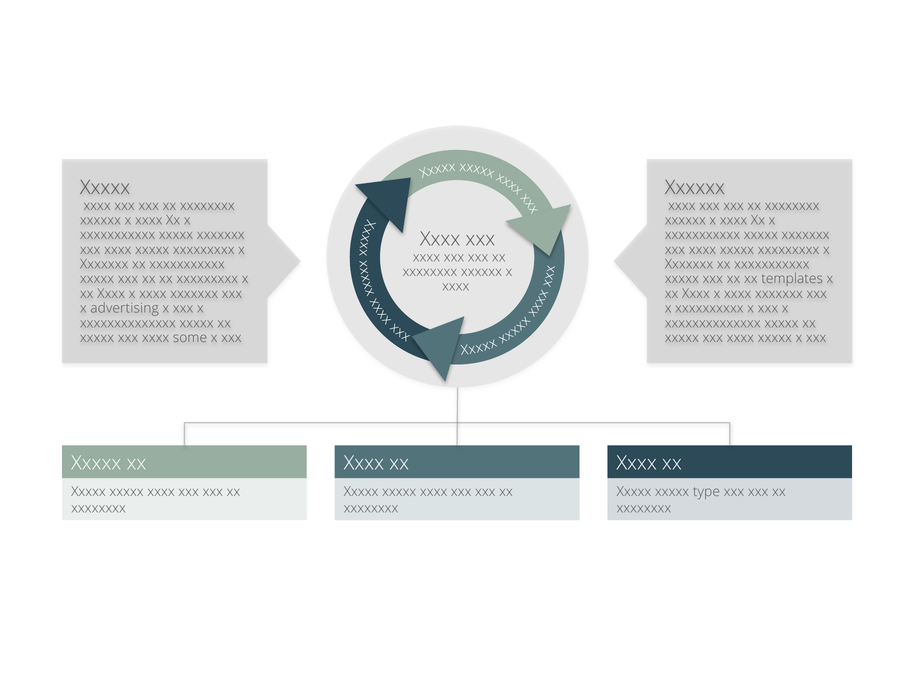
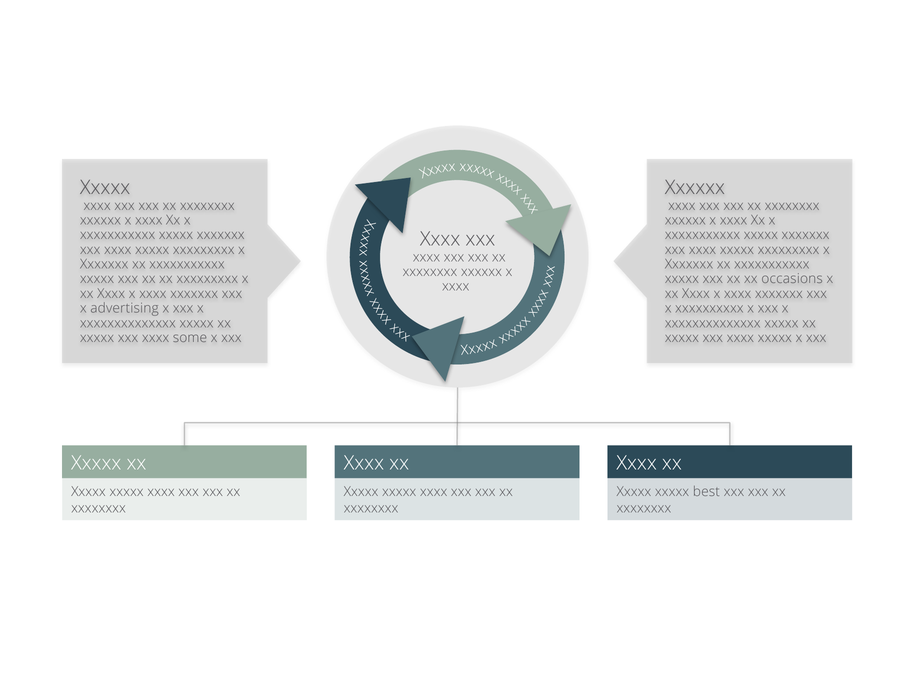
templates: templates -> occasions
type: type -> best
